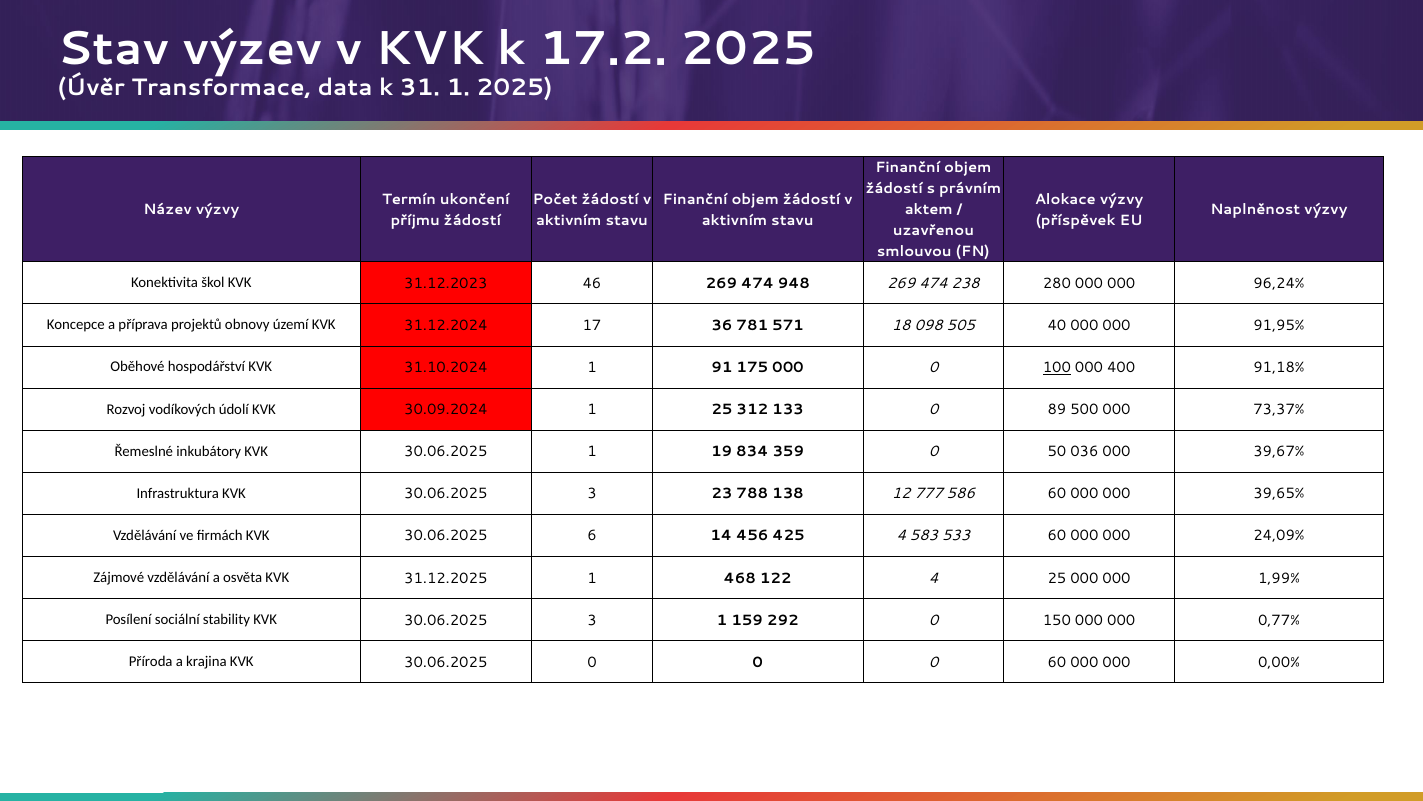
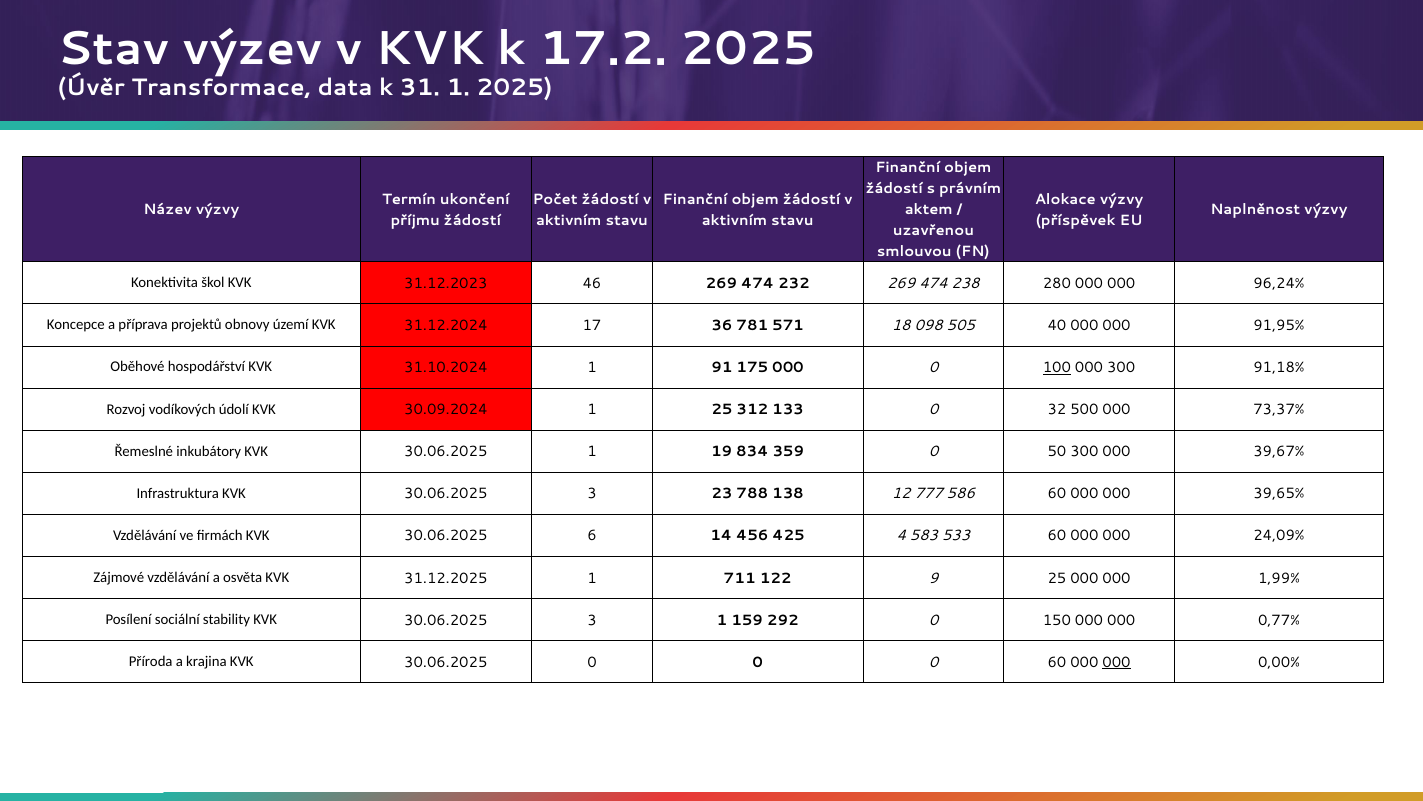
948: 948 -> 232
000 400: 400 -> 300
89: 89 -> 32
50 036: 036 -> 300
468: 468 -> 711
122 4: 4 -> 9
000 at (1116, 662) underline: none -> present
